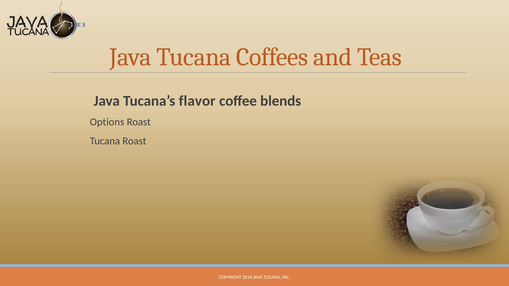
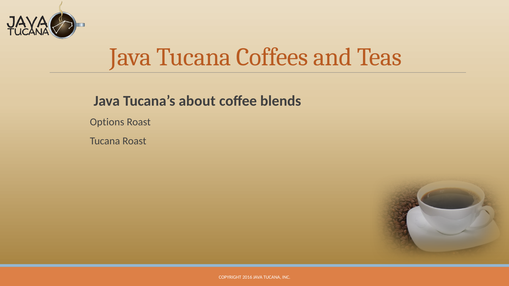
flavor: flavor -> about
